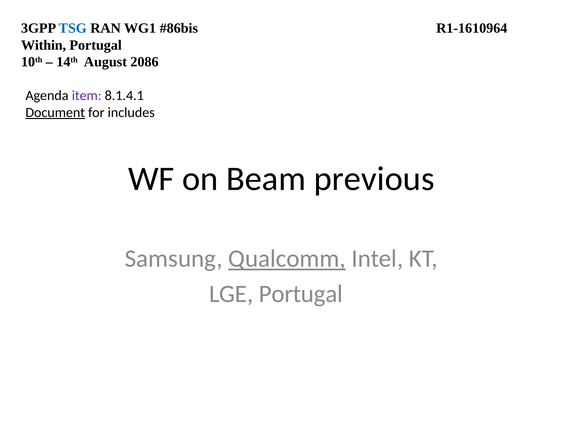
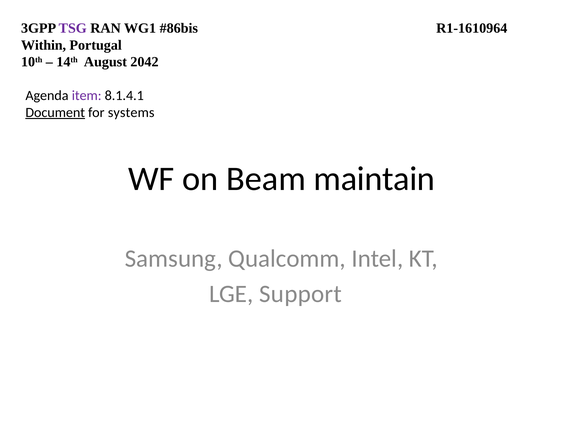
TSG colour: blue -> purple
2086: 2086 -> 2042
includes: includes -> systems
previous: previous -> maintain
Qualcomm underline: present -> none
LGE Portugal: Portugal -> Support
